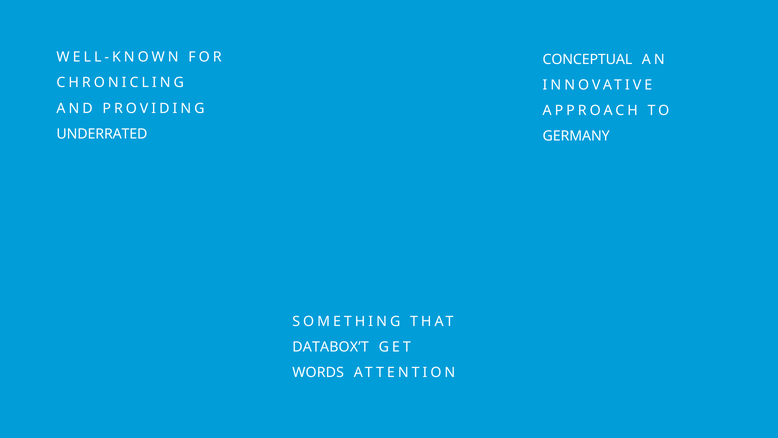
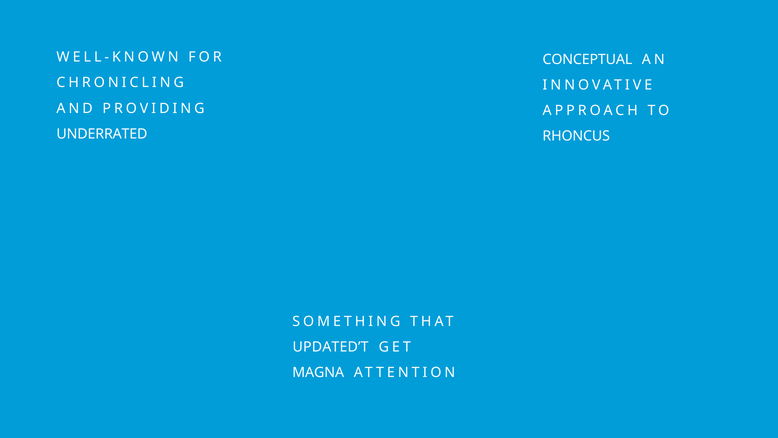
GERMANY: GERMANY -> RHONCUS
DATABOX’T: DATABOX’T -> UPDATED’T
WORDS: WORDS -> MAGNA
